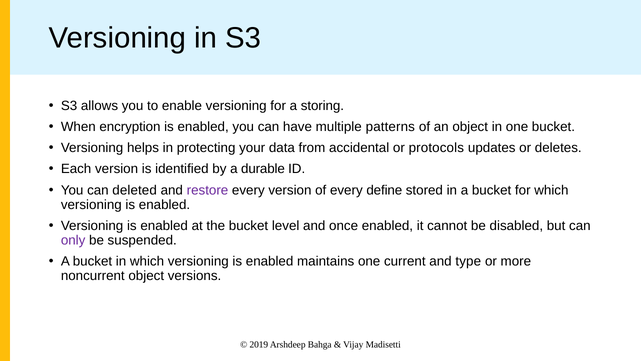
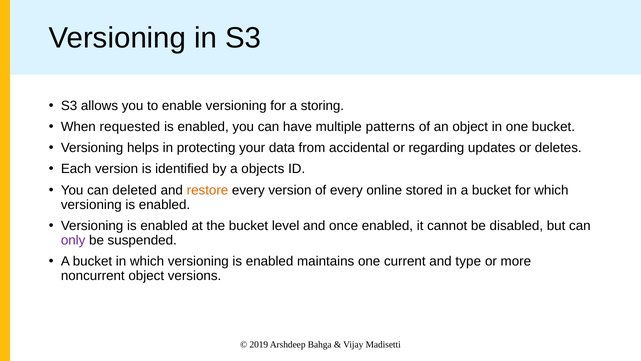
encryption: encryption -> requested
protocols: protocols -> regarding
durable: durable -> objects
restore colour: purple -> orange
define: define -> online
